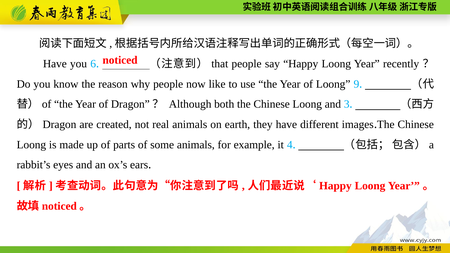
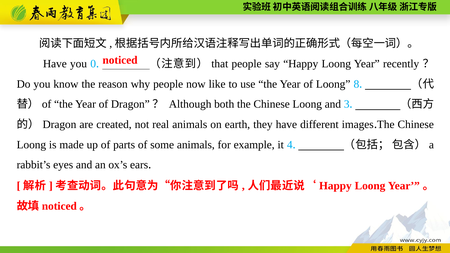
6: 6 -> 0
9: 9 -> 8
